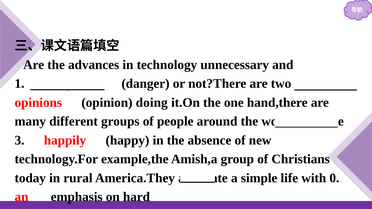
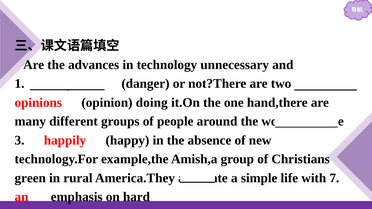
today: today -> green
0: 0 -> 7
